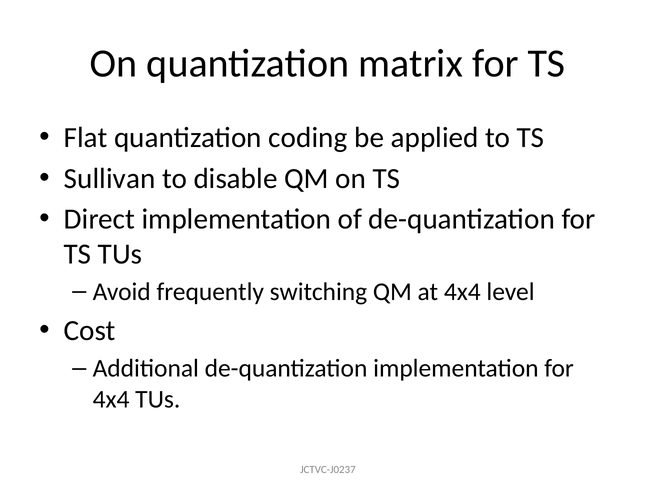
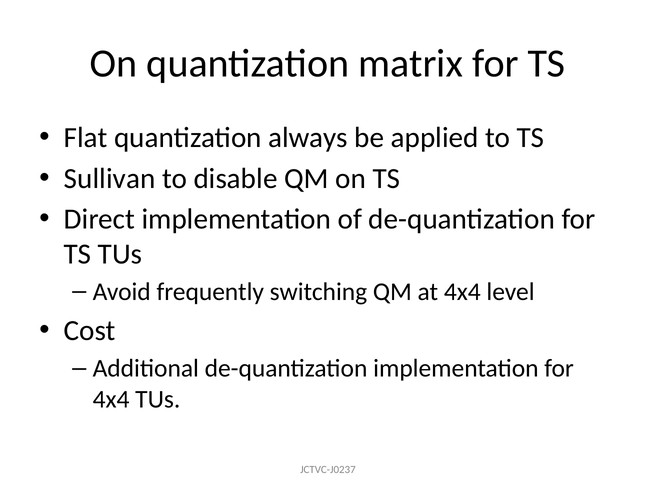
coding: coding -> always
